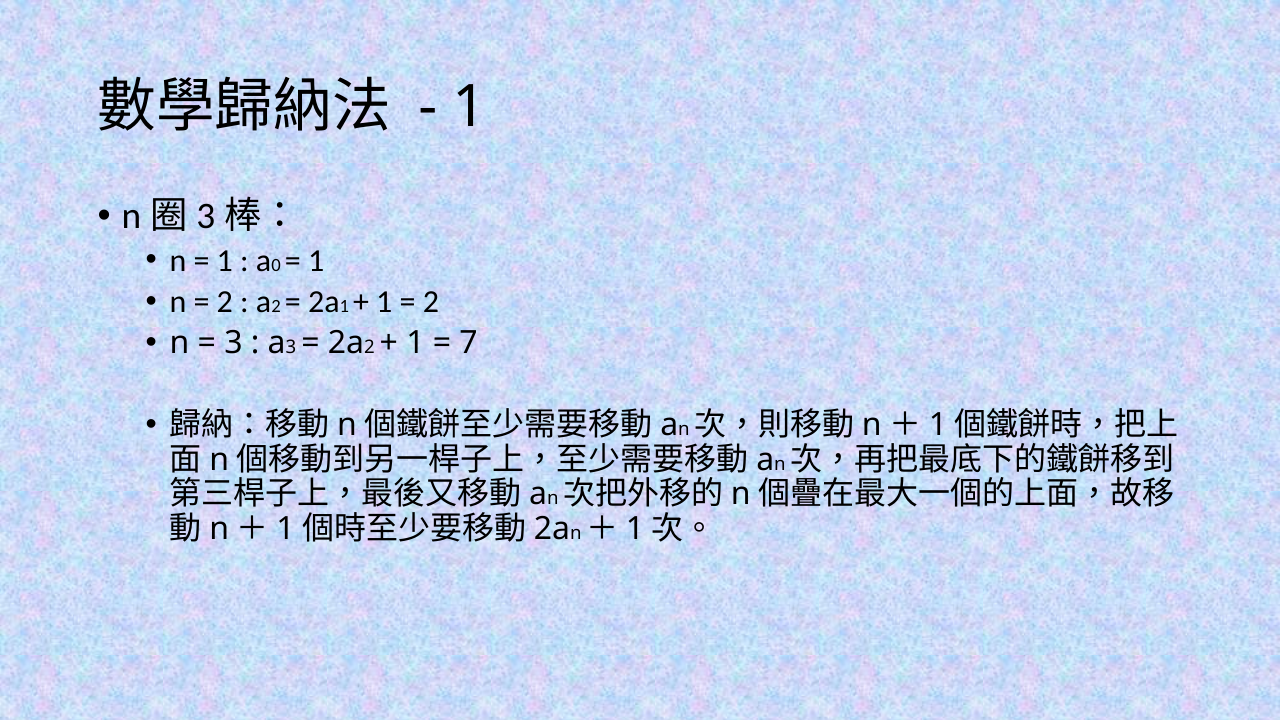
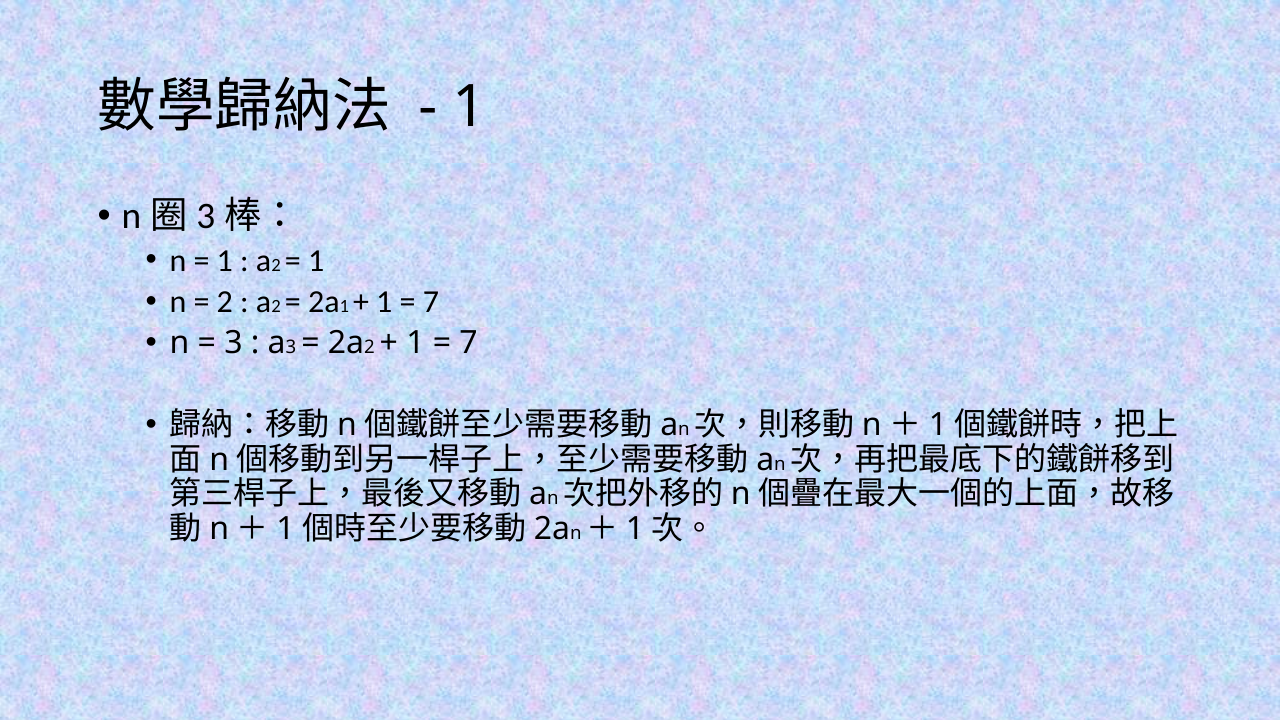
0 at (276, 265): 0 -> 2
2 at (431, 302): 2 -> 7
